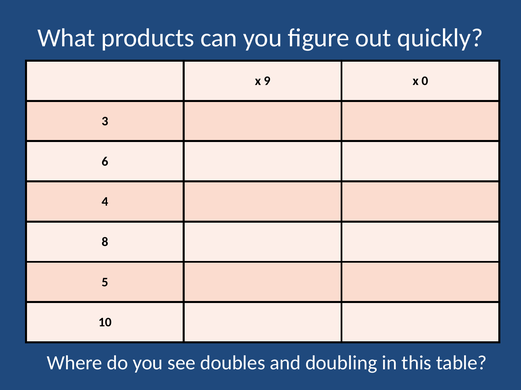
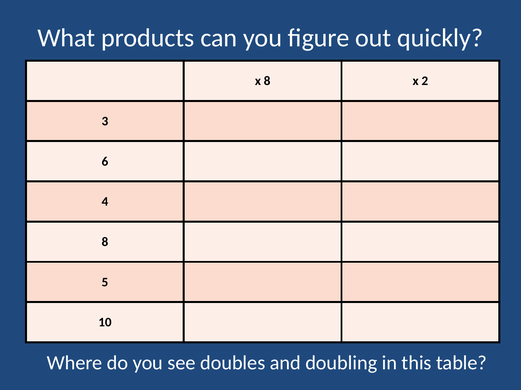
x 9: 9 -> 8
0: 0 -> 2
